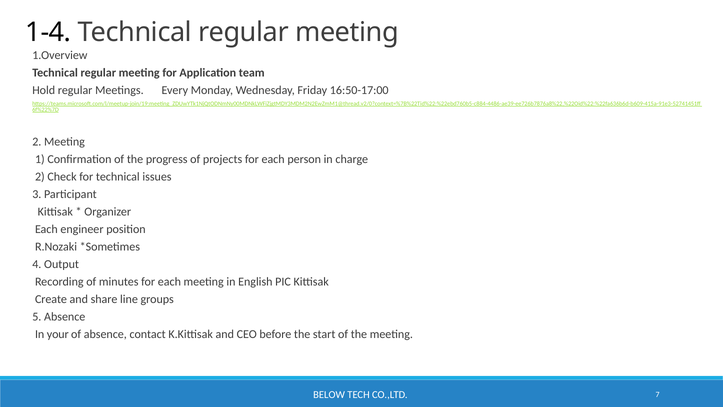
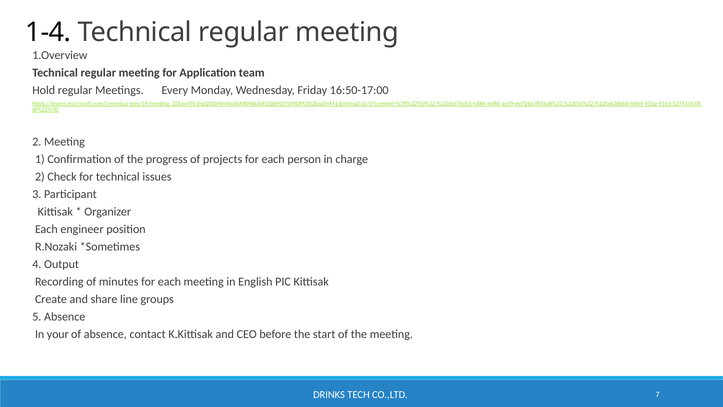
BELOW: BELOW -> DRINKS
